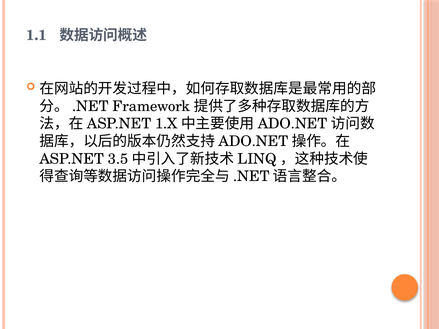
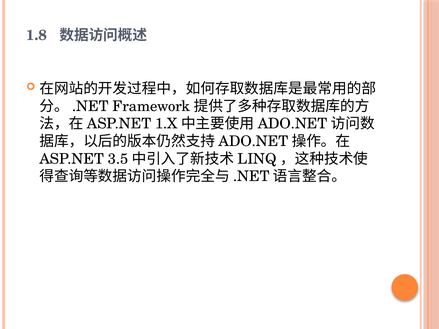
1.1: 1.1 -> 1.8
